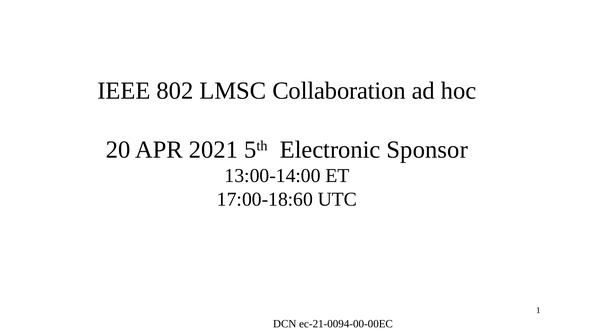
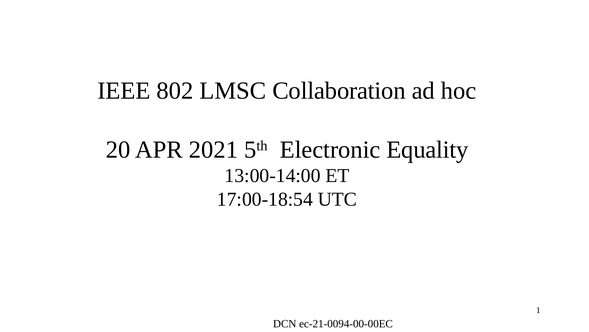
Sponsor: Sponsor -> Equality
17:00-18:60: 17:00-18:60 -> 17:00-18:54
